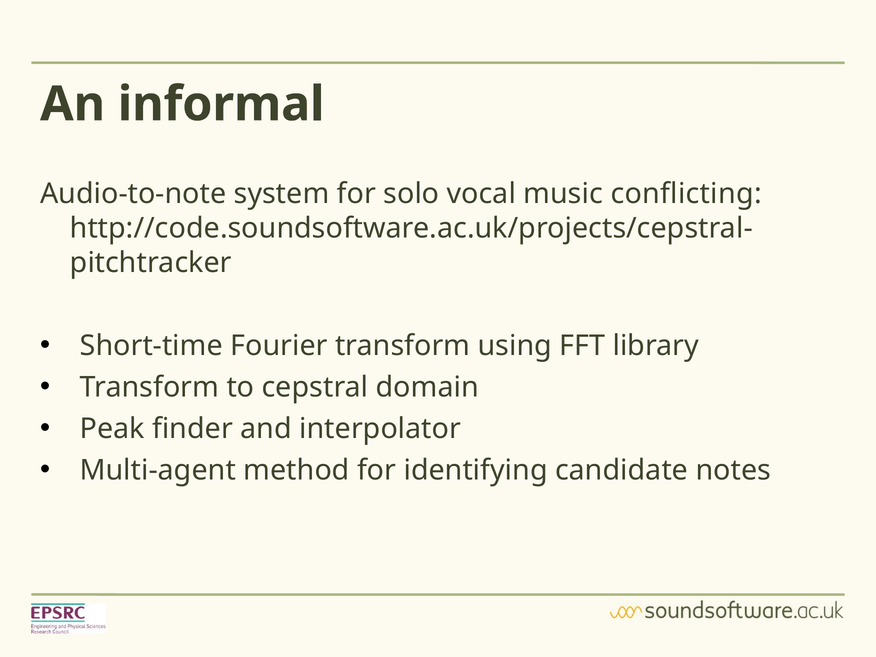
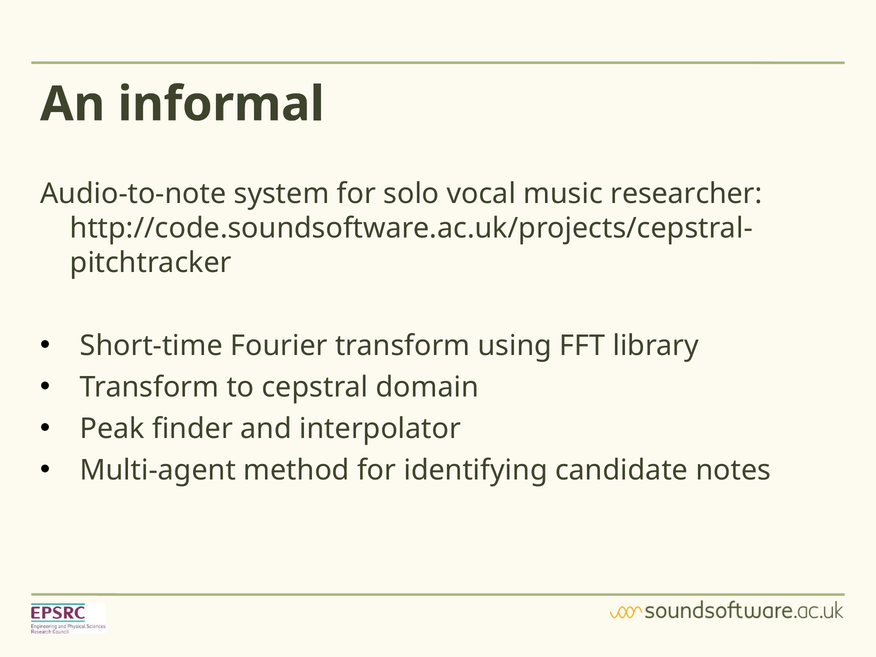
conflicting: conflicting -> researcher
